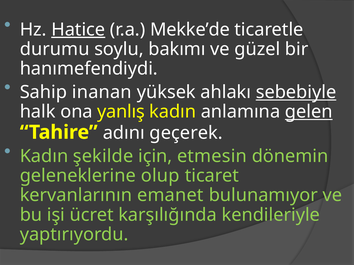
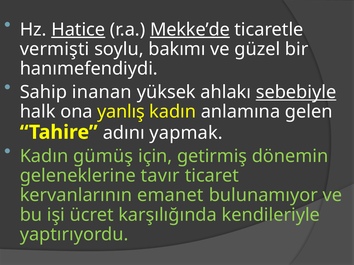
Mekke’de underline: none -> present
durumu: durumu -> vermişti
gelen underline: present -> none
geçerek: geçerek -> yapmak
şekilde: şekilde -> gümüş
etmesin: etmesin -> getirmiş
olup: olup -> tavır
